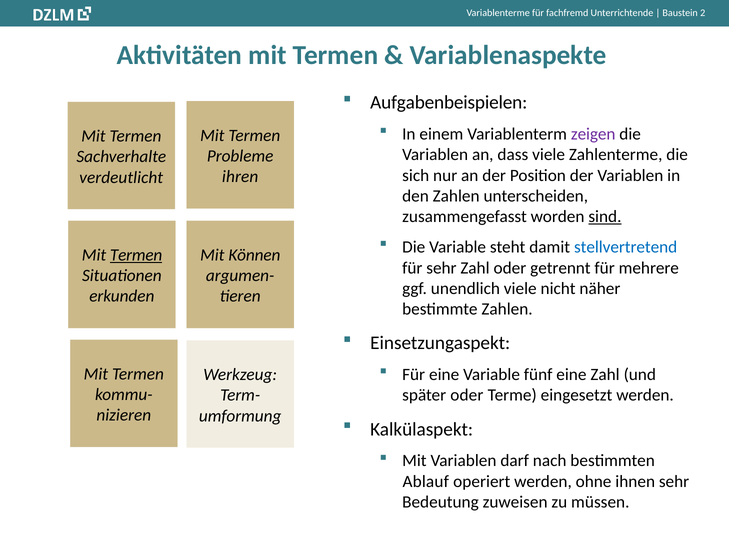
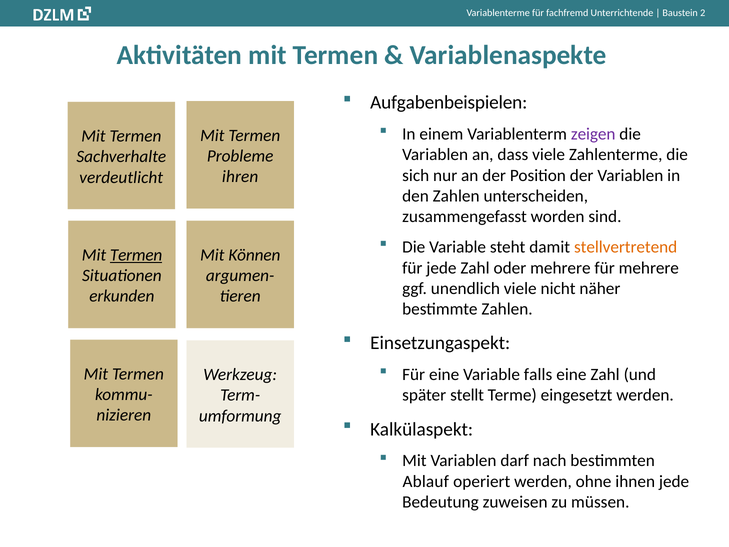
sind underline: present -> none
stellvertretend colour: blue -> orange
für sehr: sehr -> jede
oder getrennt: getrennt -> mehrere
fünf: fünf -> falls
später oder: oder -> stellt
ihnen sehr: sehr -> jede
